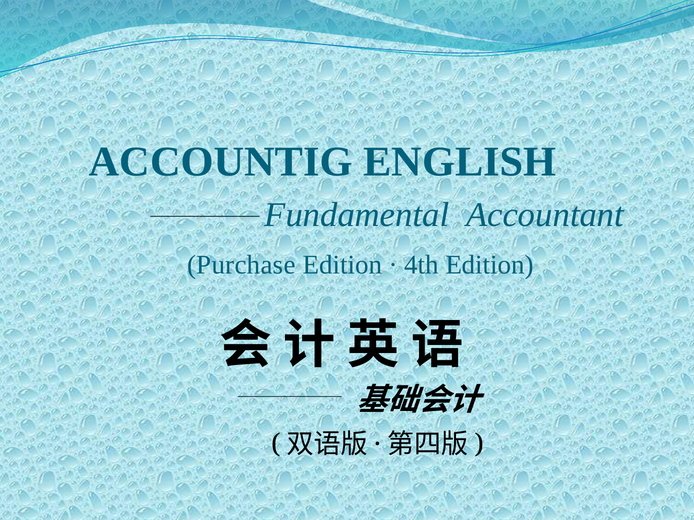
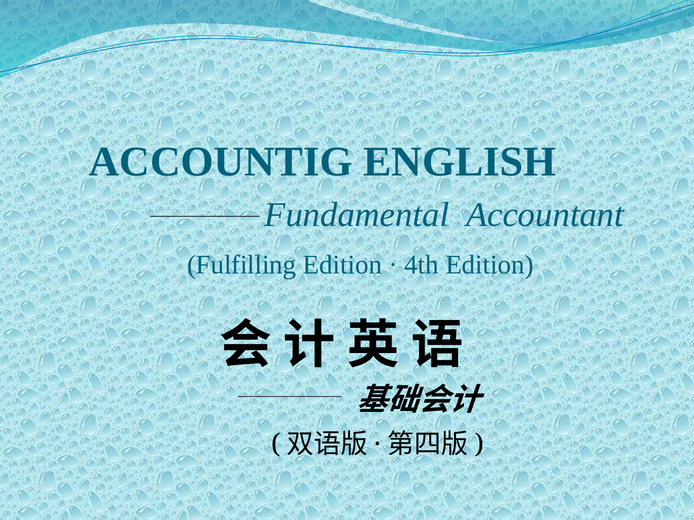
Purchase: Purchase -> Fulfilling
